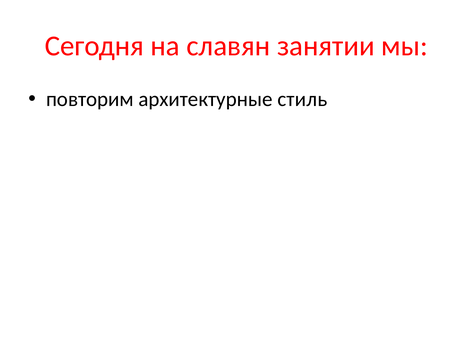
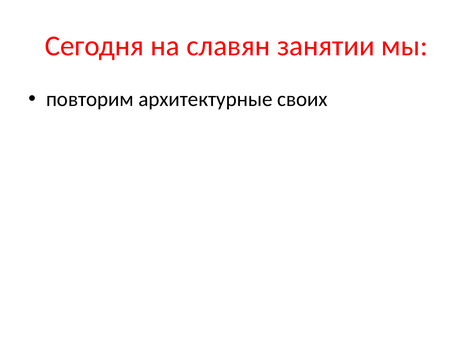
стиль: стиль -> своих
